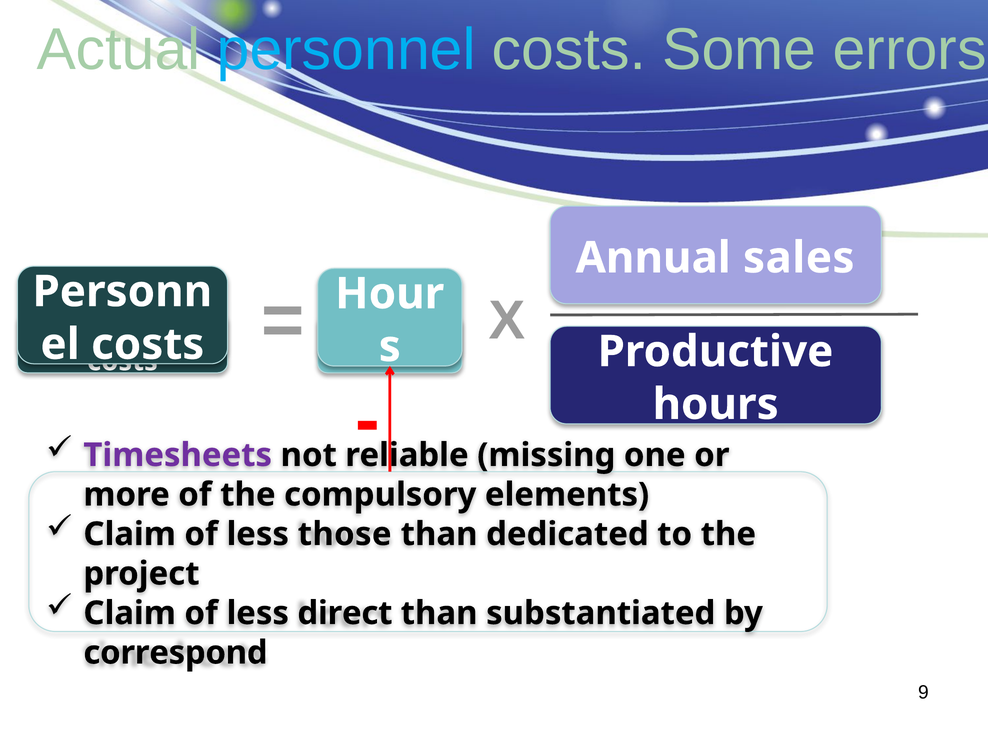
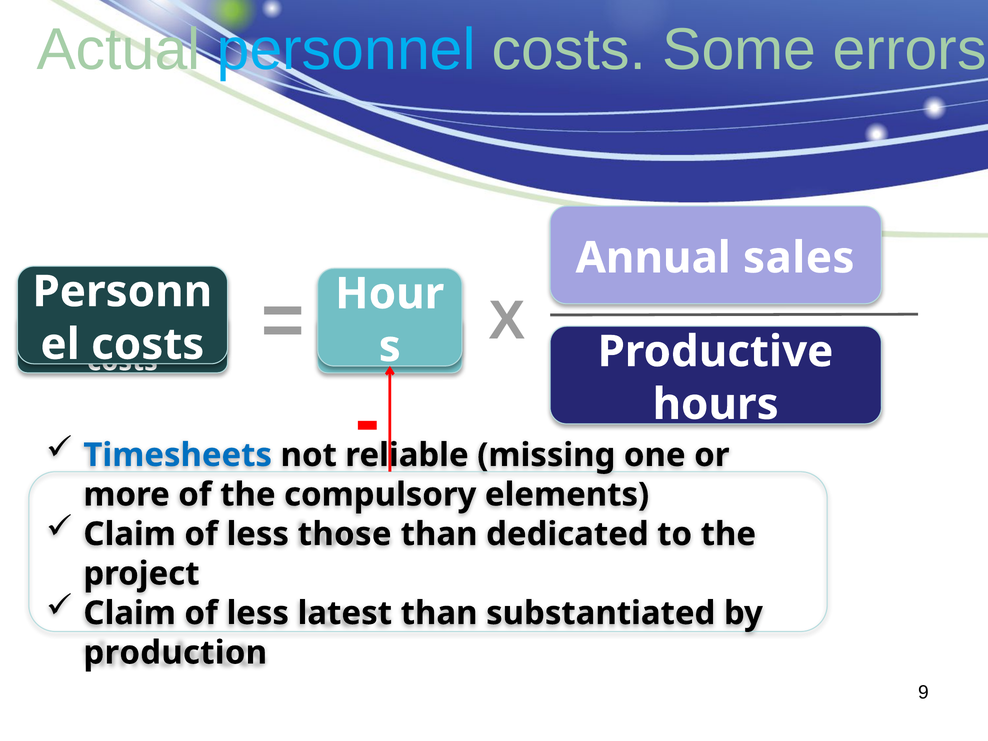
Timesheets colour: purple -> blue
direct: direct -> latest
correspond: correspond -> production
